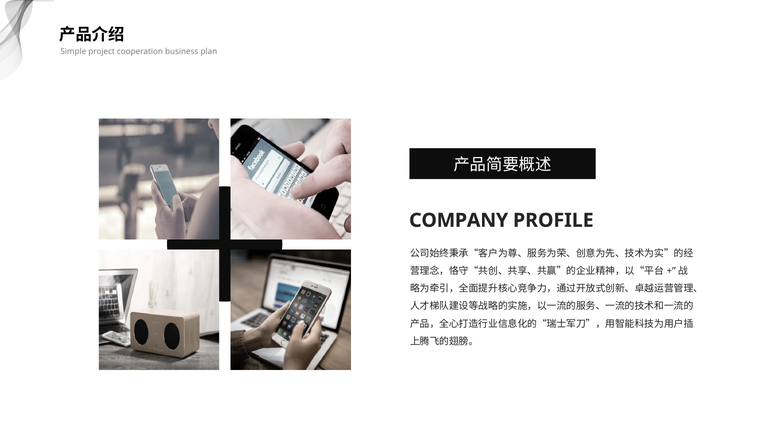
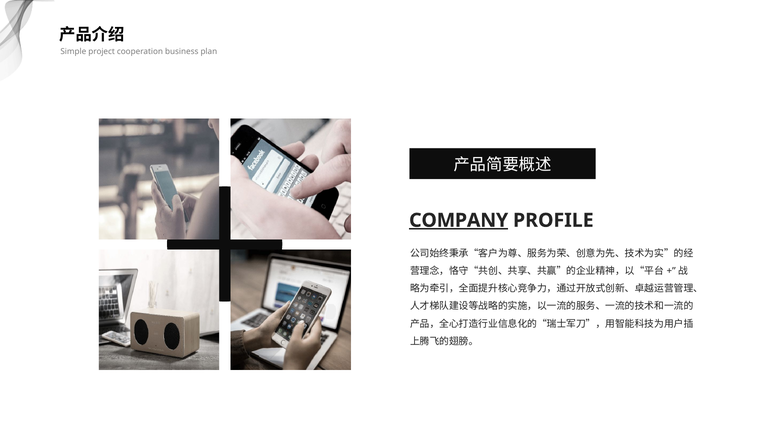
COMPANY underline: none -> present
